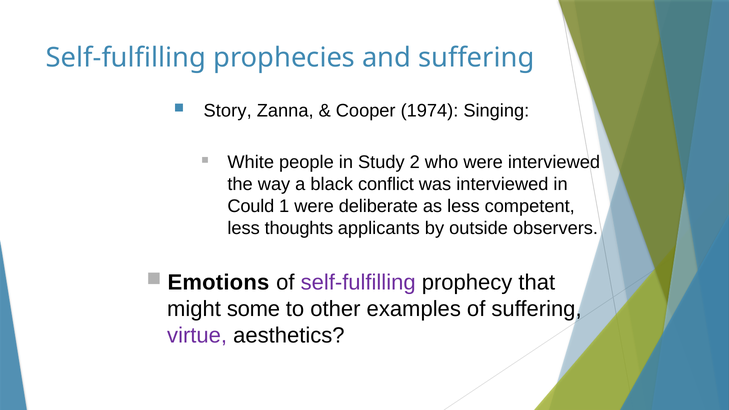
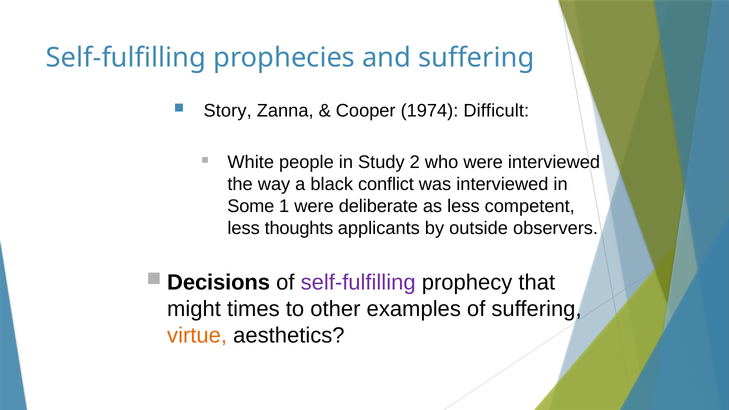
Singing: Singing -> Difficult
Could: Could -> Some
Emotions: Emotions -> Decisions
some: some -> times
virtue colour: purple -> orange
